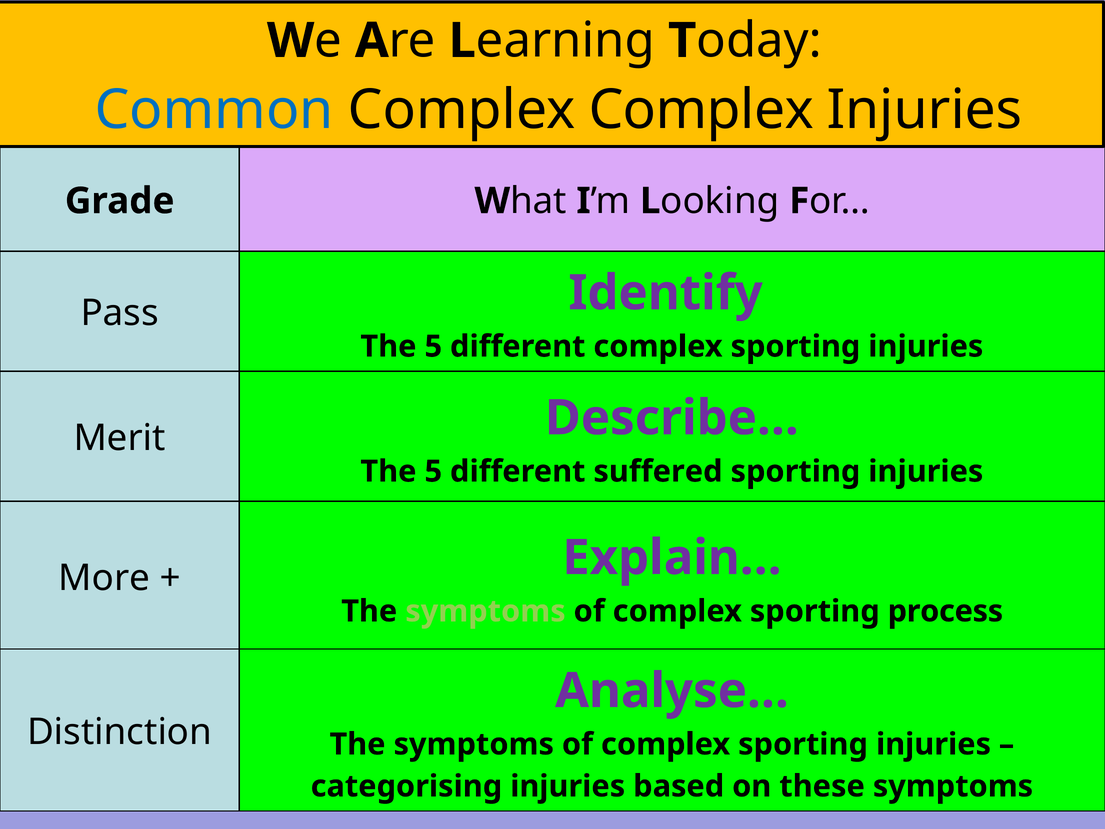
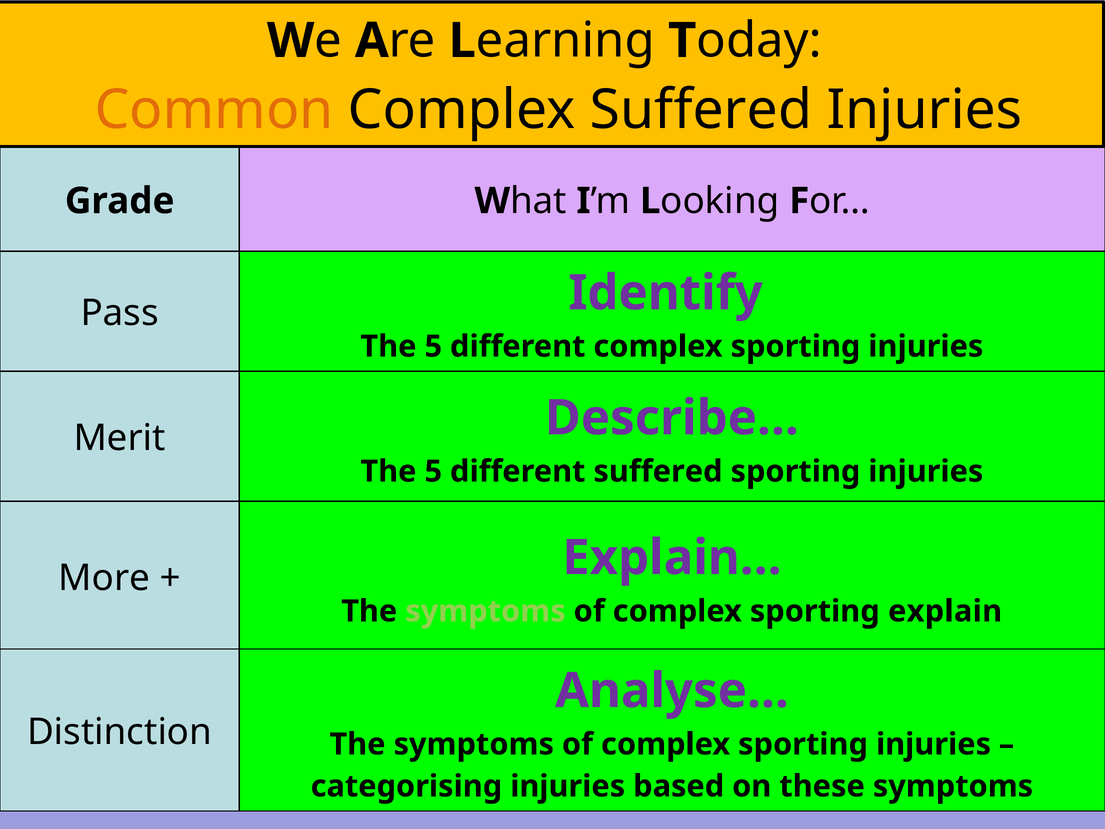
Common colour: blue -> orange
Complex Complex: Complex -> Suffered
process: process -> explain
